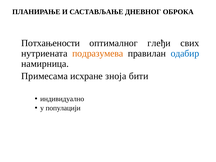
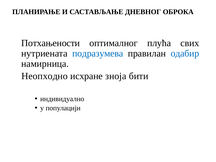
глеђи: глеђи -> плућа
подразумева colour: orange -> blue
Примесама: Примесама -> Неопходно
